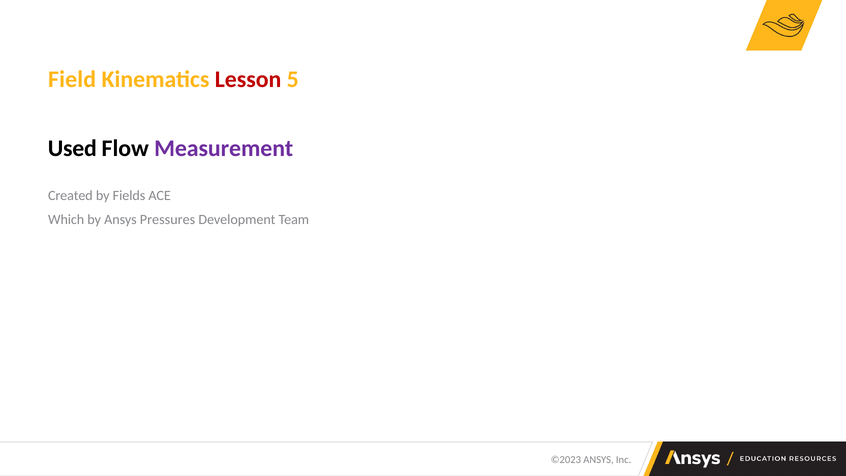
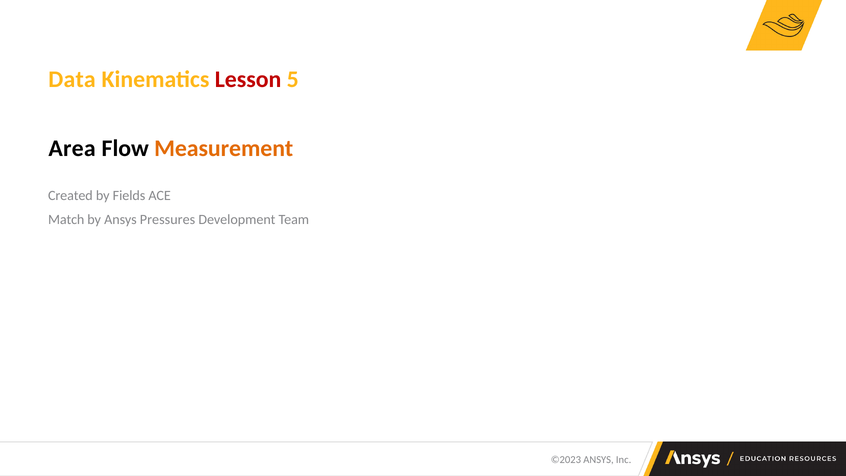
Field: Field -> Data
Used: Used -> Area
Measurement colour: purple -> orange
Which: Which -> Match
